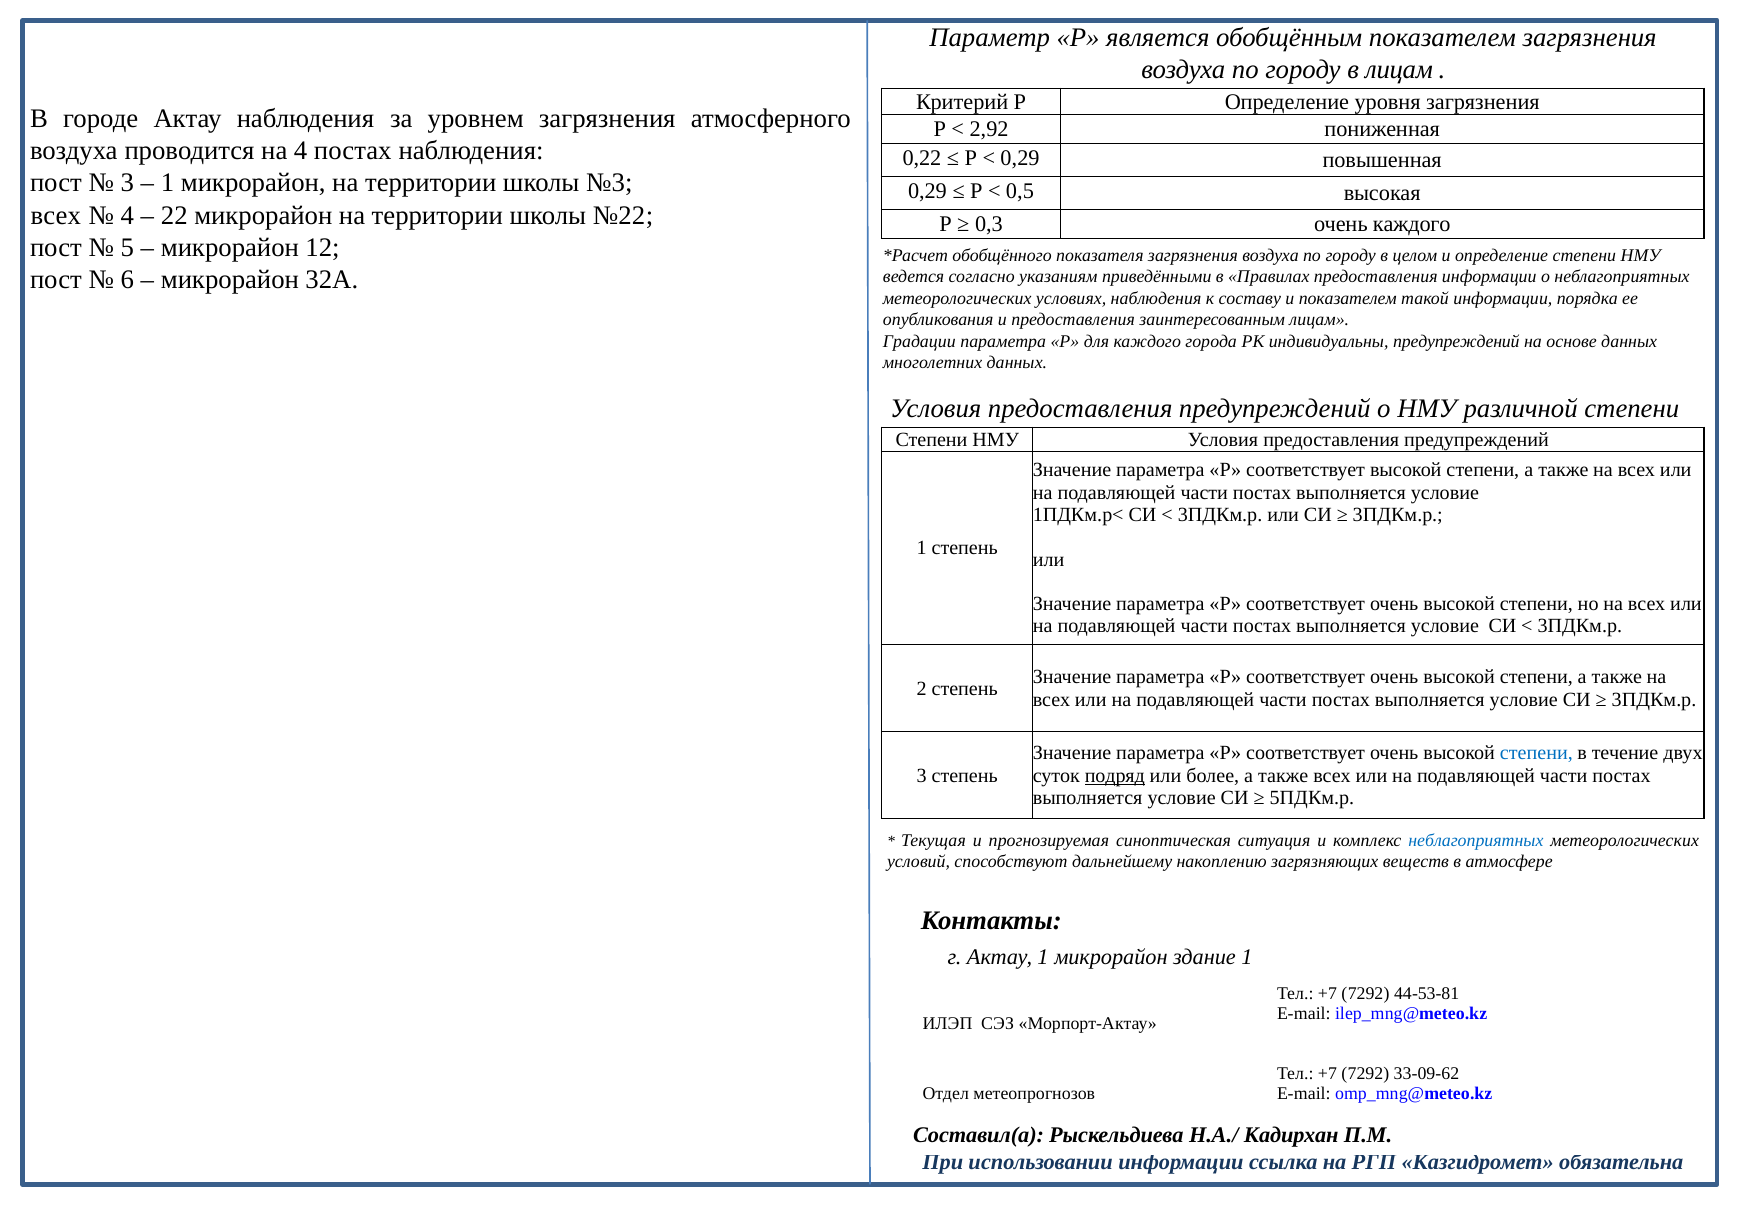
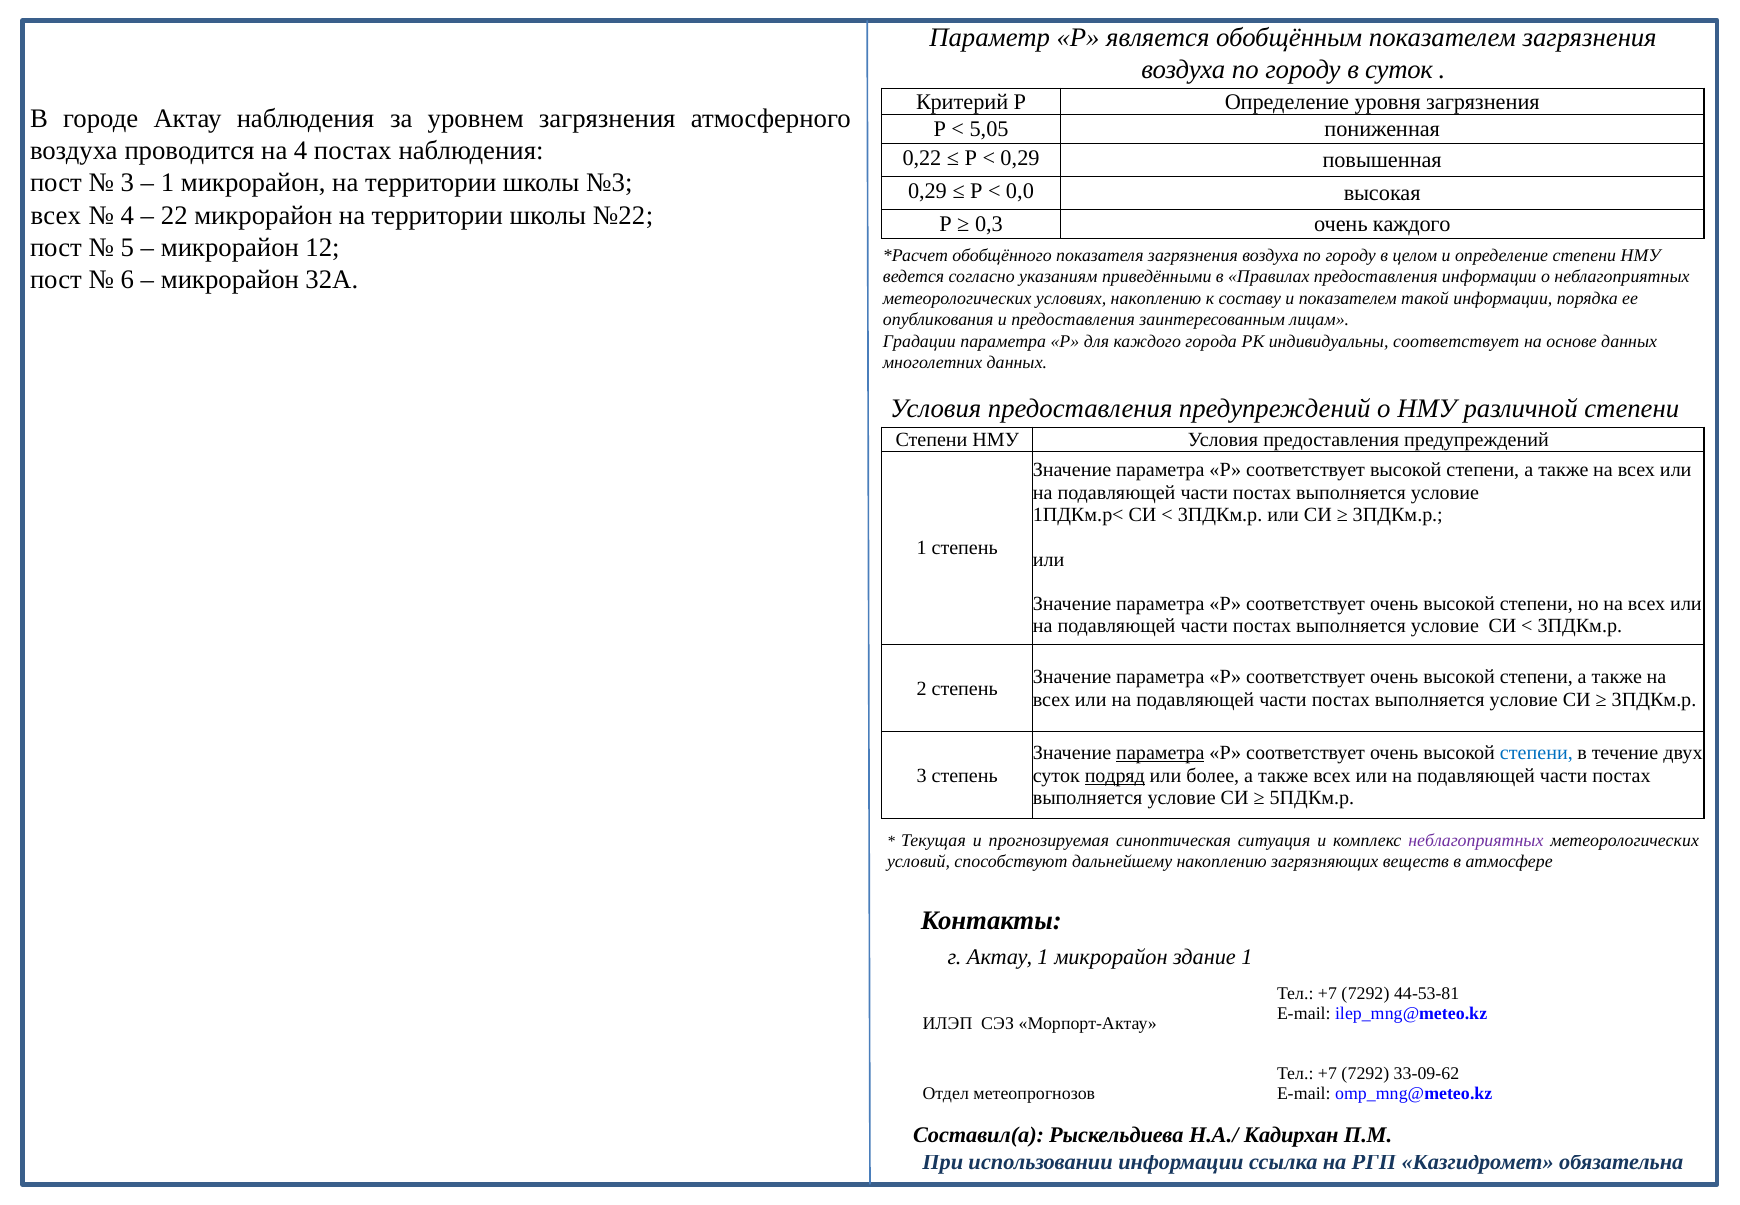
в лицам: лицам -> суток
2,92: 2,92 -> 5,05
0,5: 0,5 -> 0,0
условиях наблюдения: наблюдения -> накоплению
индивидуальны предупреждений: предупреждений -> соответствует
параметра at (1160, 753) underline: none -> present
неблагоприятных at (1476, 840) colour: blue -> purple
